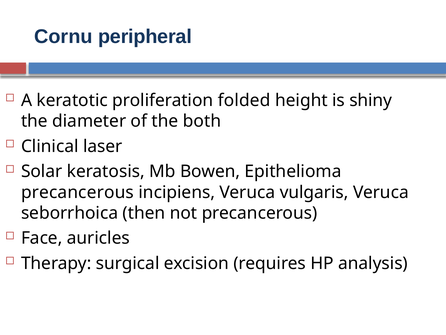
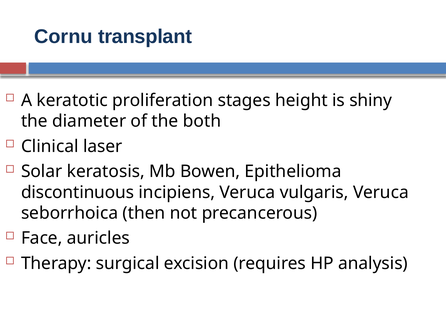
peripheral: peripheral -> transplant
folded: folded -> stages
precancerous at (77, 192): precancerous -> discontinuous
